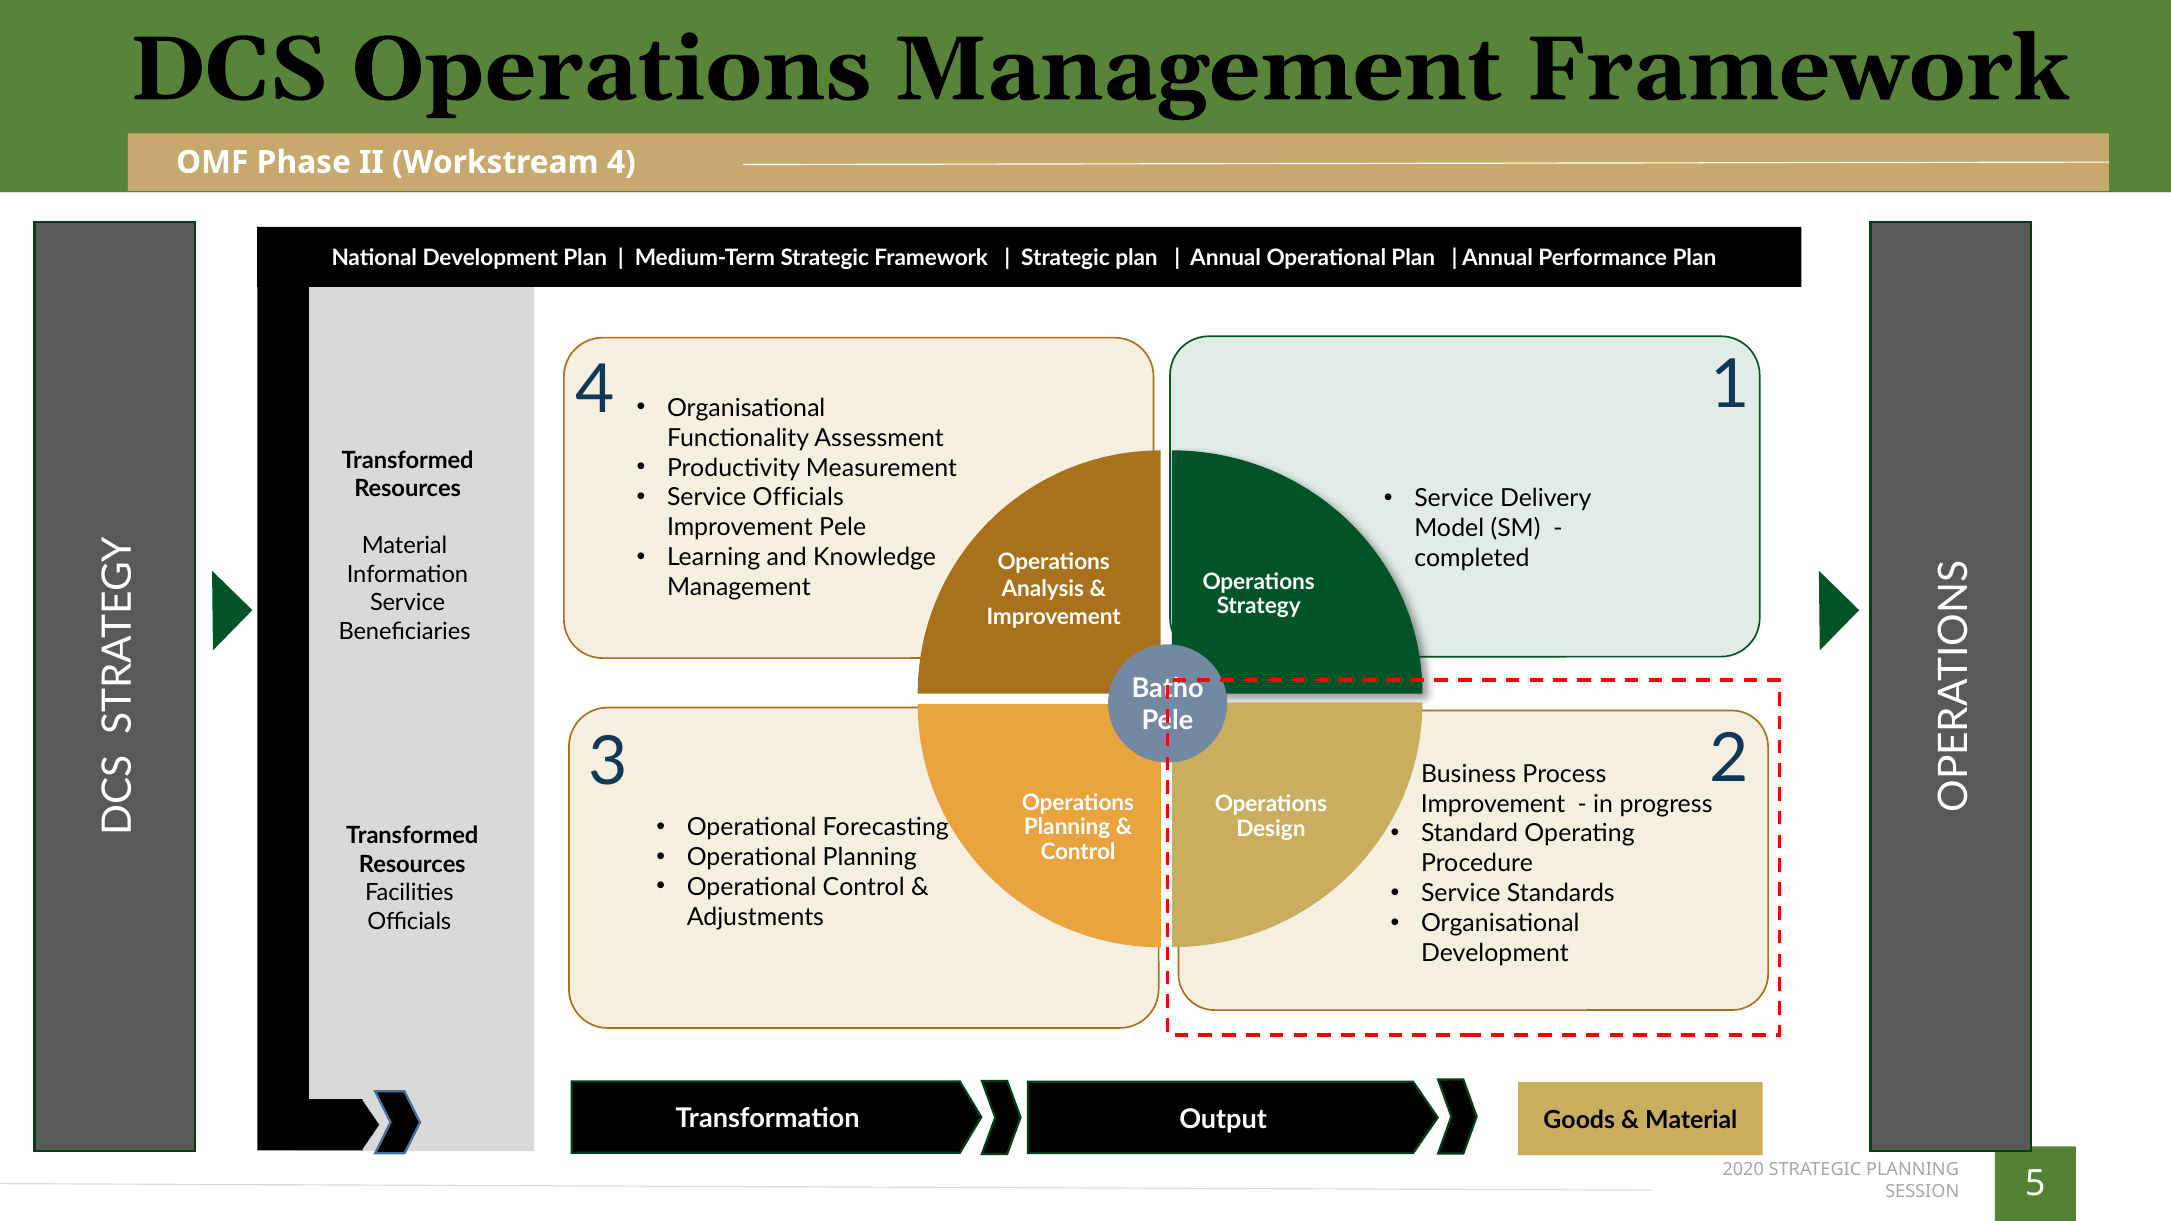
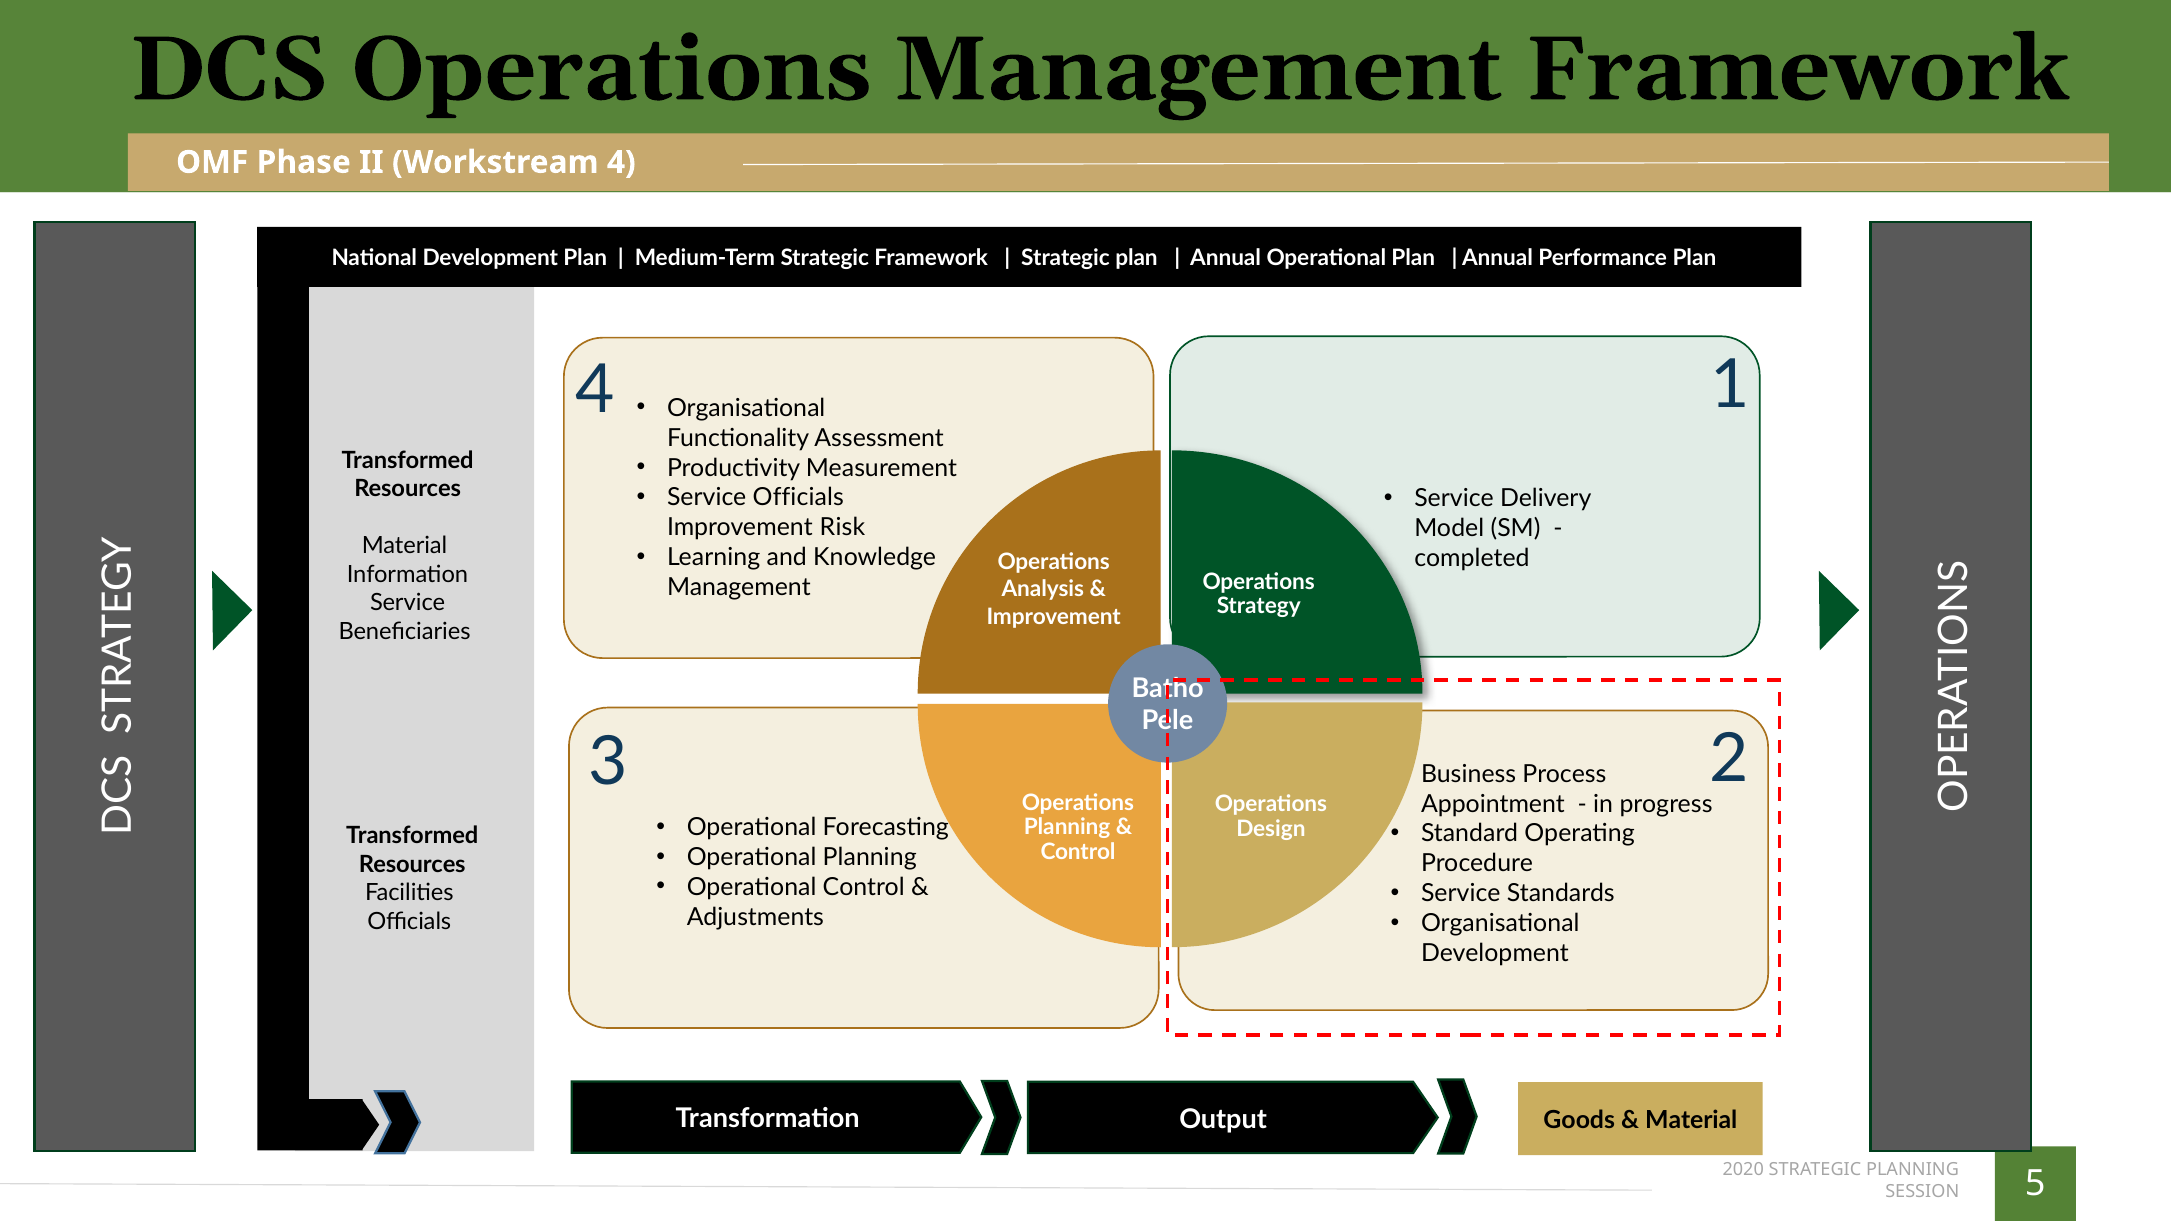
Improvement Pele: Pele -> Risk
Improvement at (1493, 804): Improvement -> Appointment
